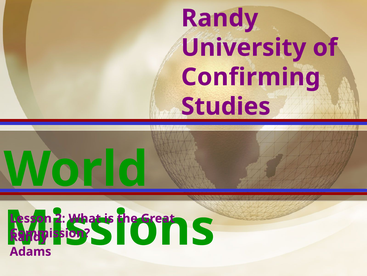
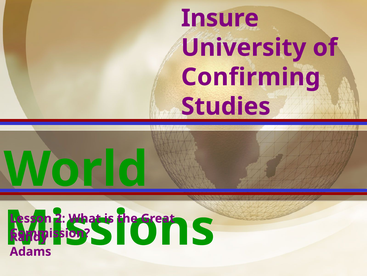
Randy at (220, 18): Randy -> Insure
